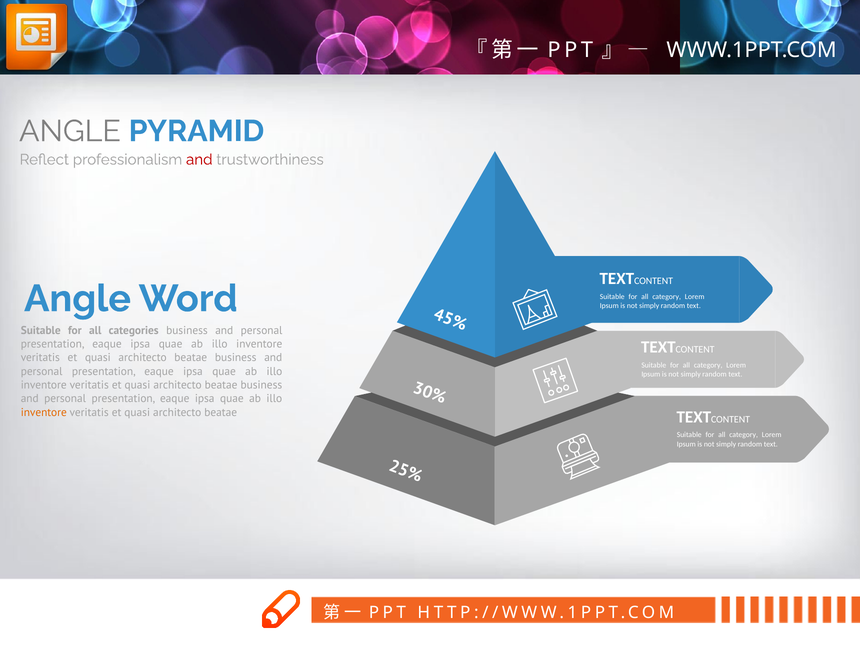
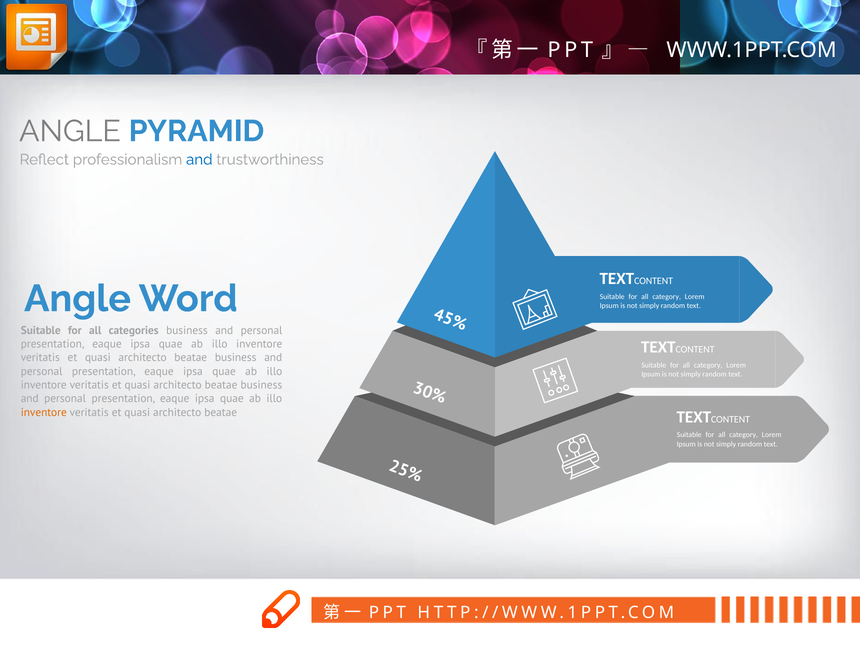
and at (199, 160) colour: red -> blue
